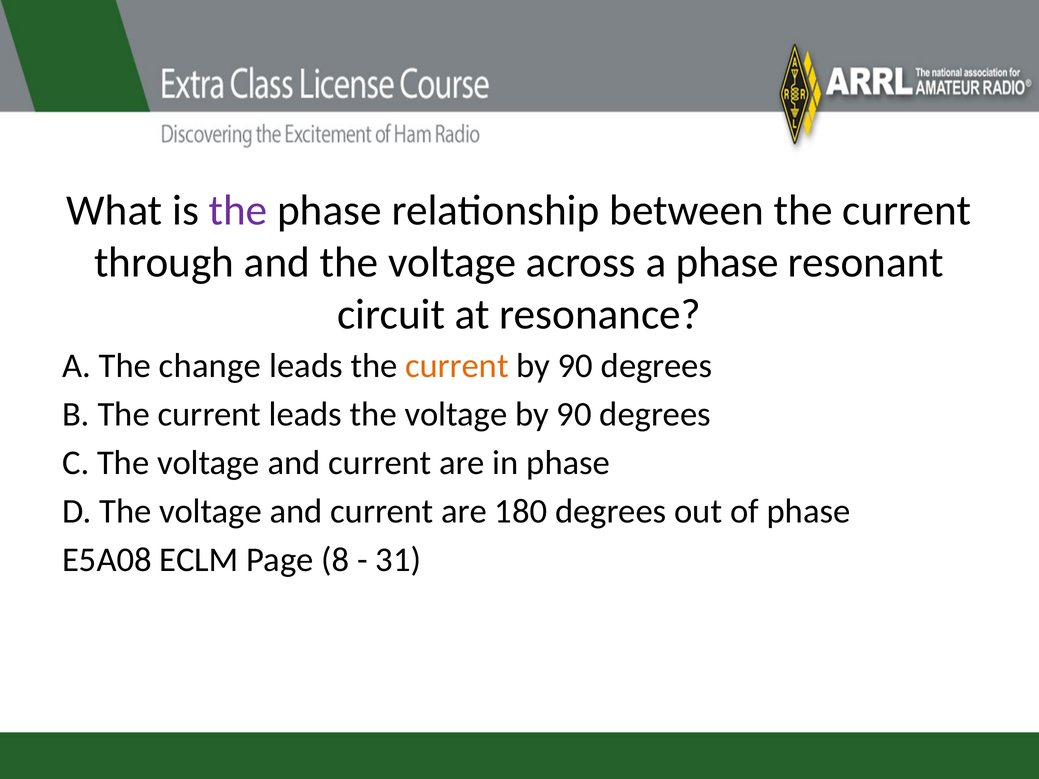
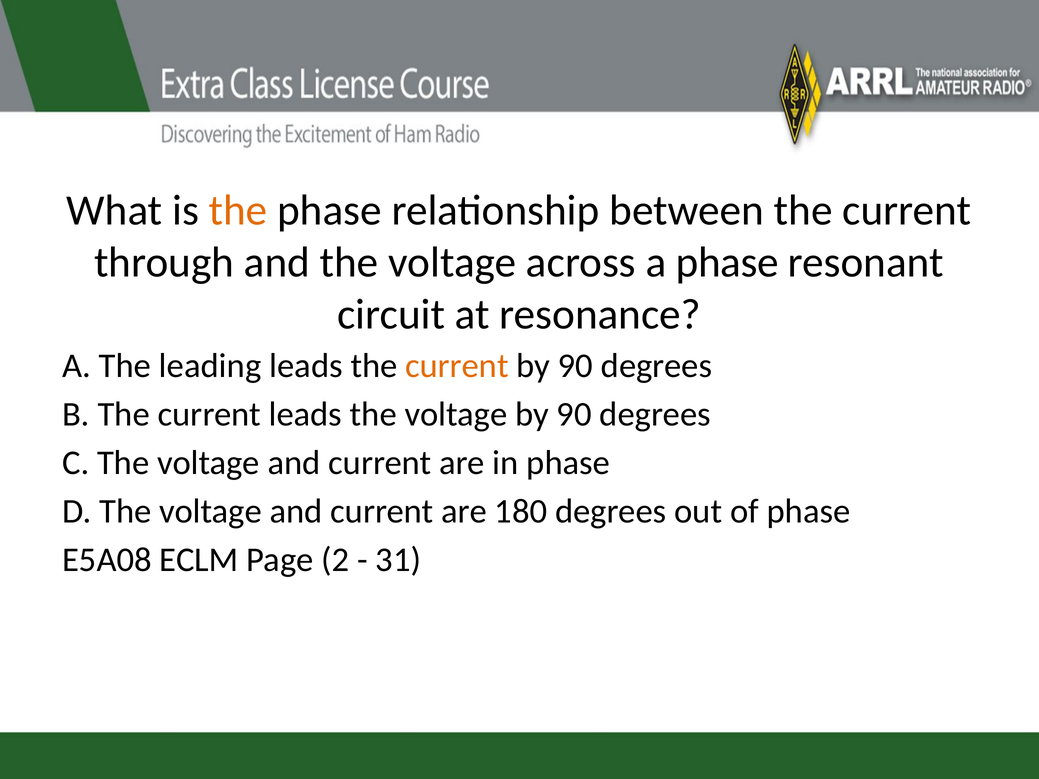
the at (238, 211) colour: purple -> orange
change: change -> leading
8: 8 -> 2
